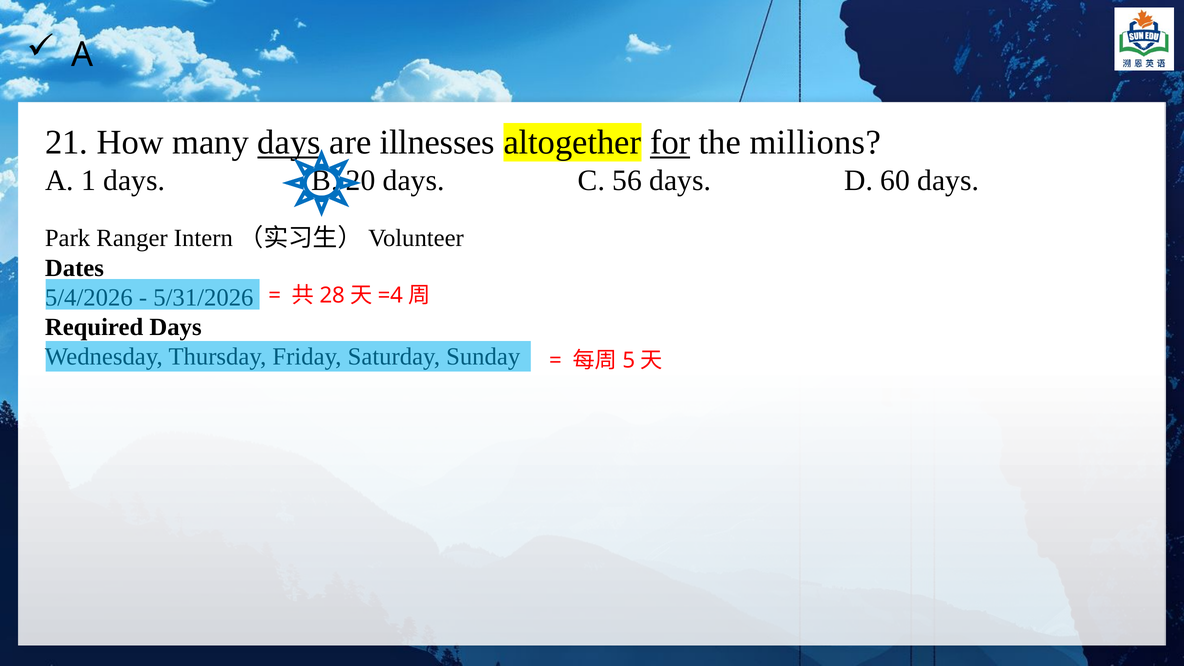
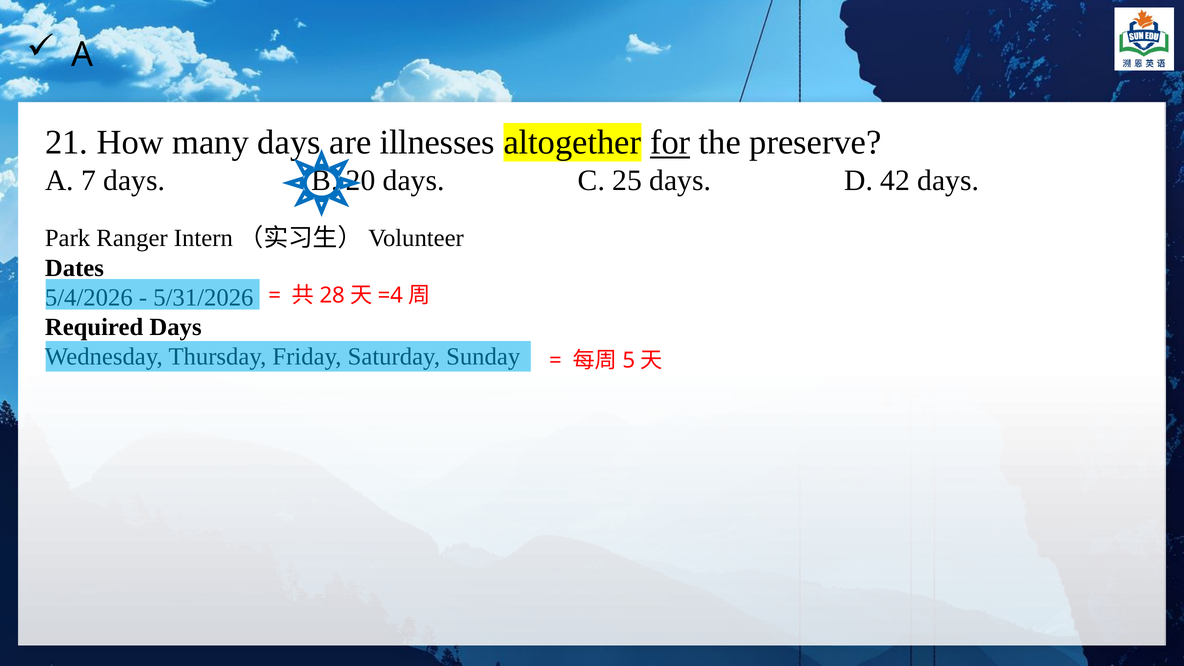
days at (289, 142) underline: present -> none
millions: millions -> preserve
1: 1 -> 7
56: 56 -> 25
60: 60 -> 42
